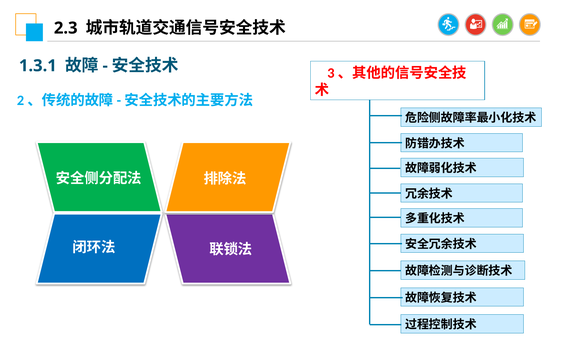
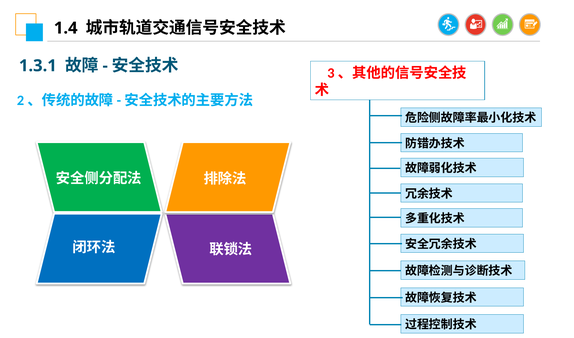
2.3: 2.3 -> 1.4
